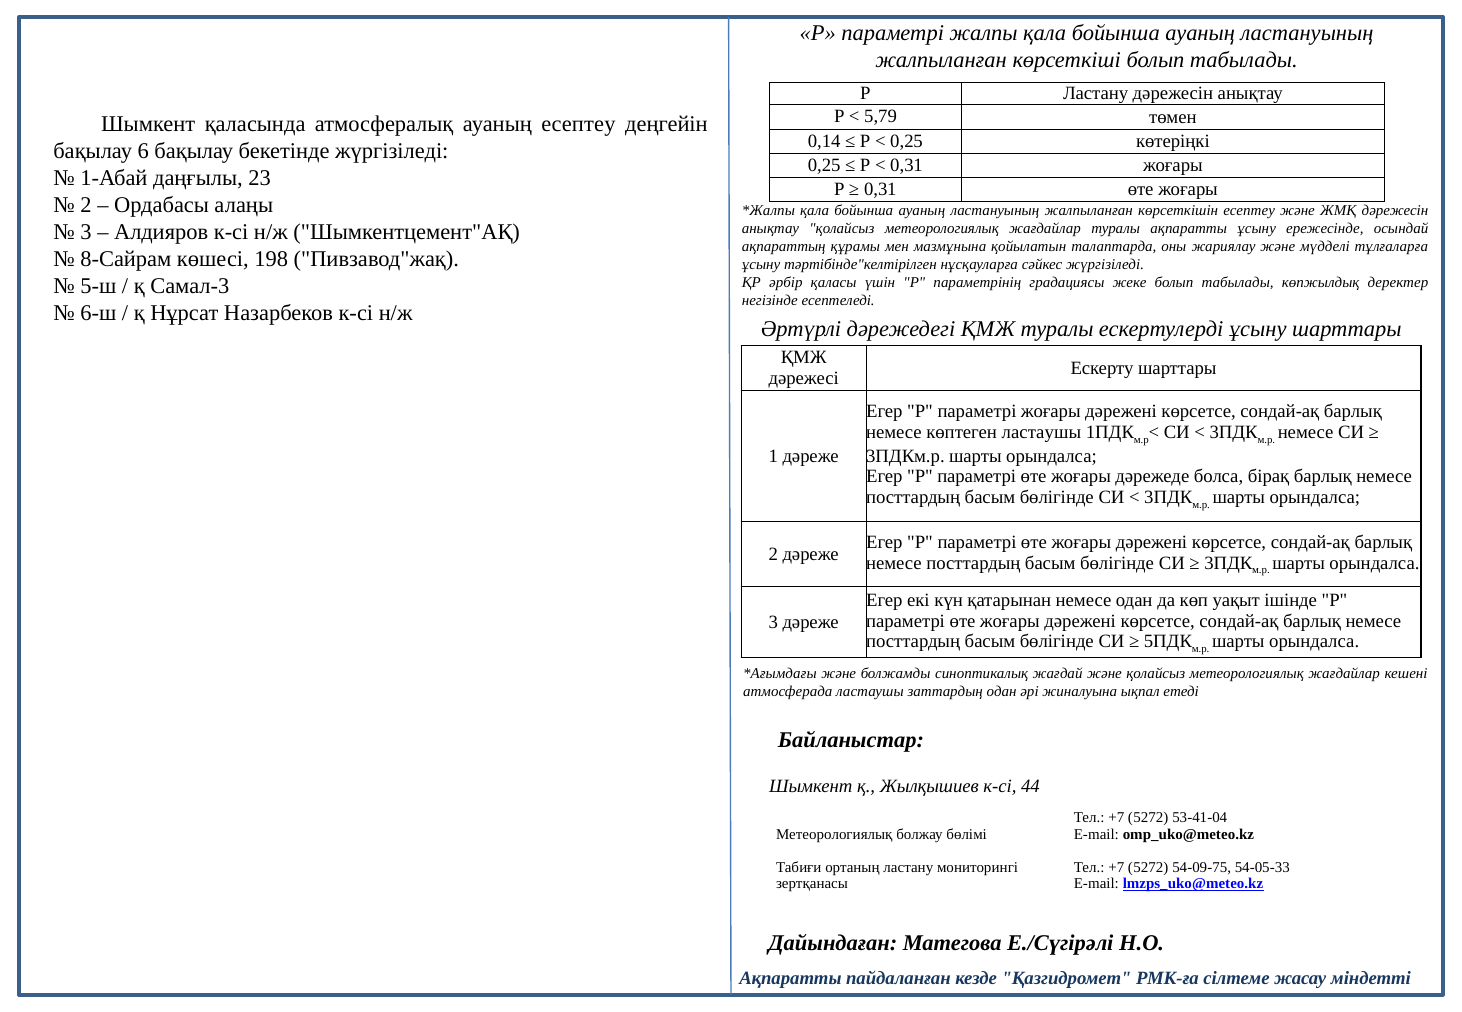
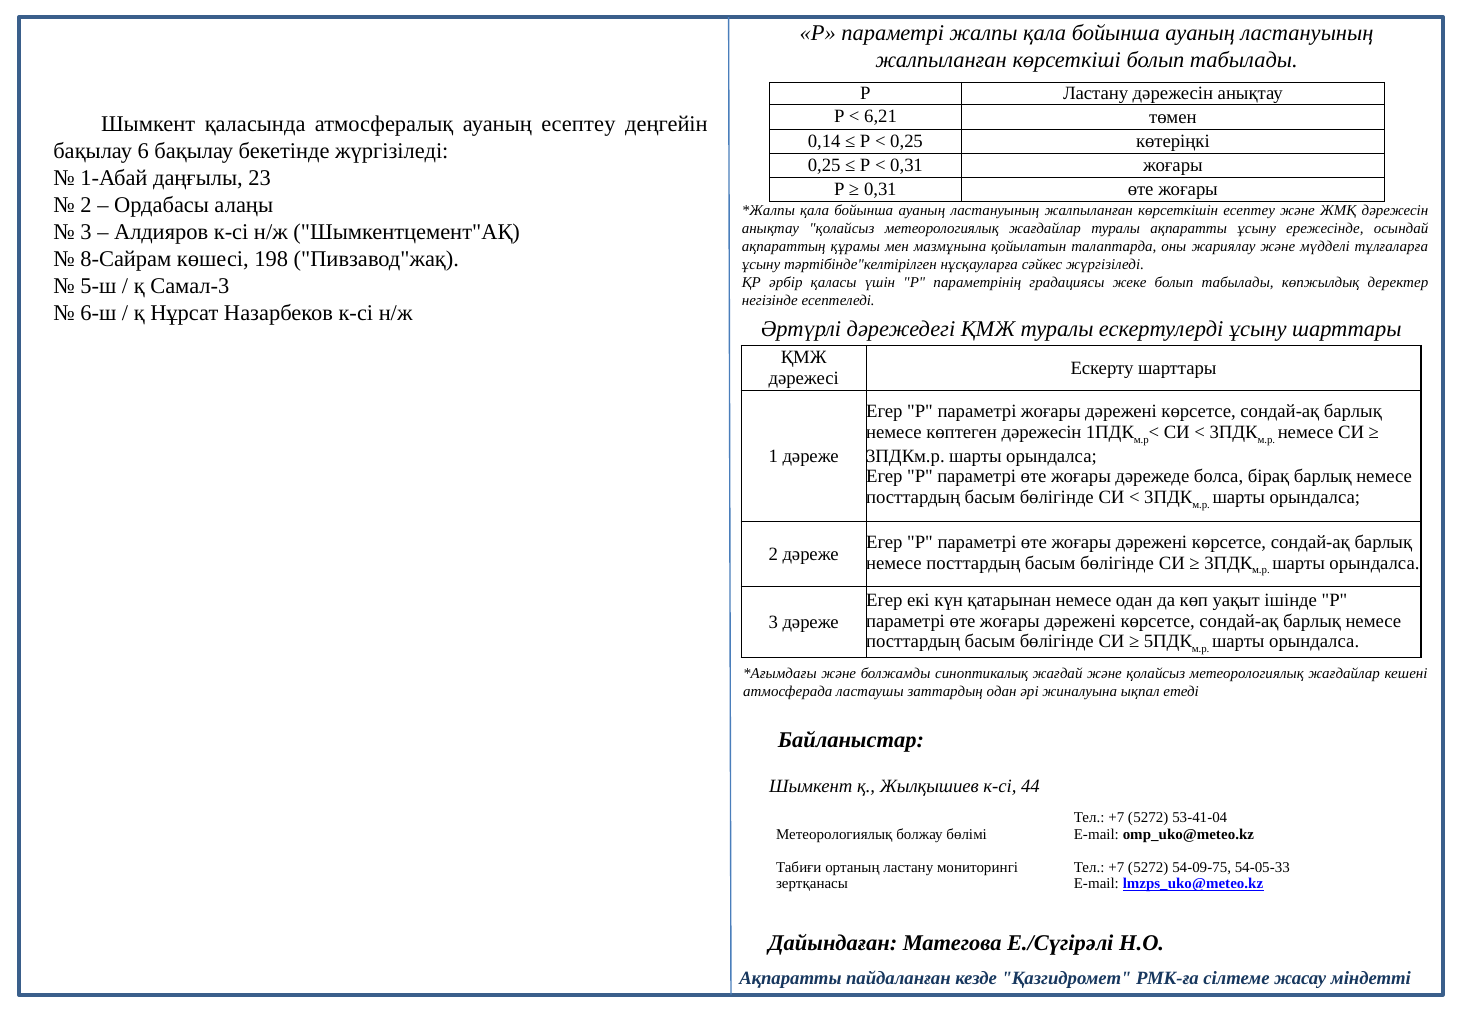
5,79: 5,79 -> 6,21
көптеген ластаушы: ластаушы -> дәрежесін
